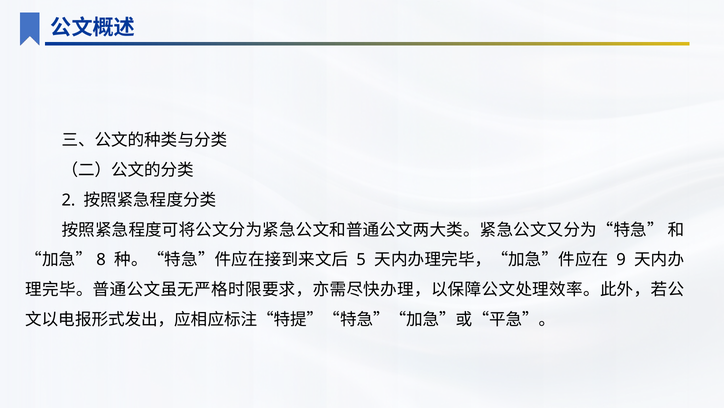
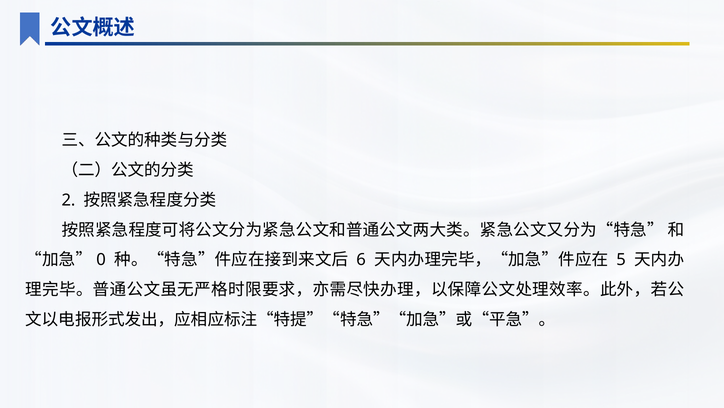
8: 8 -> 0
5: 5 -> 6
9: 9 -> 5
